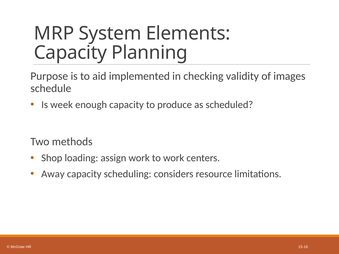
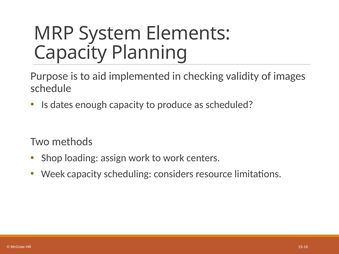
week: week -> dates
Away: Away -> Week
